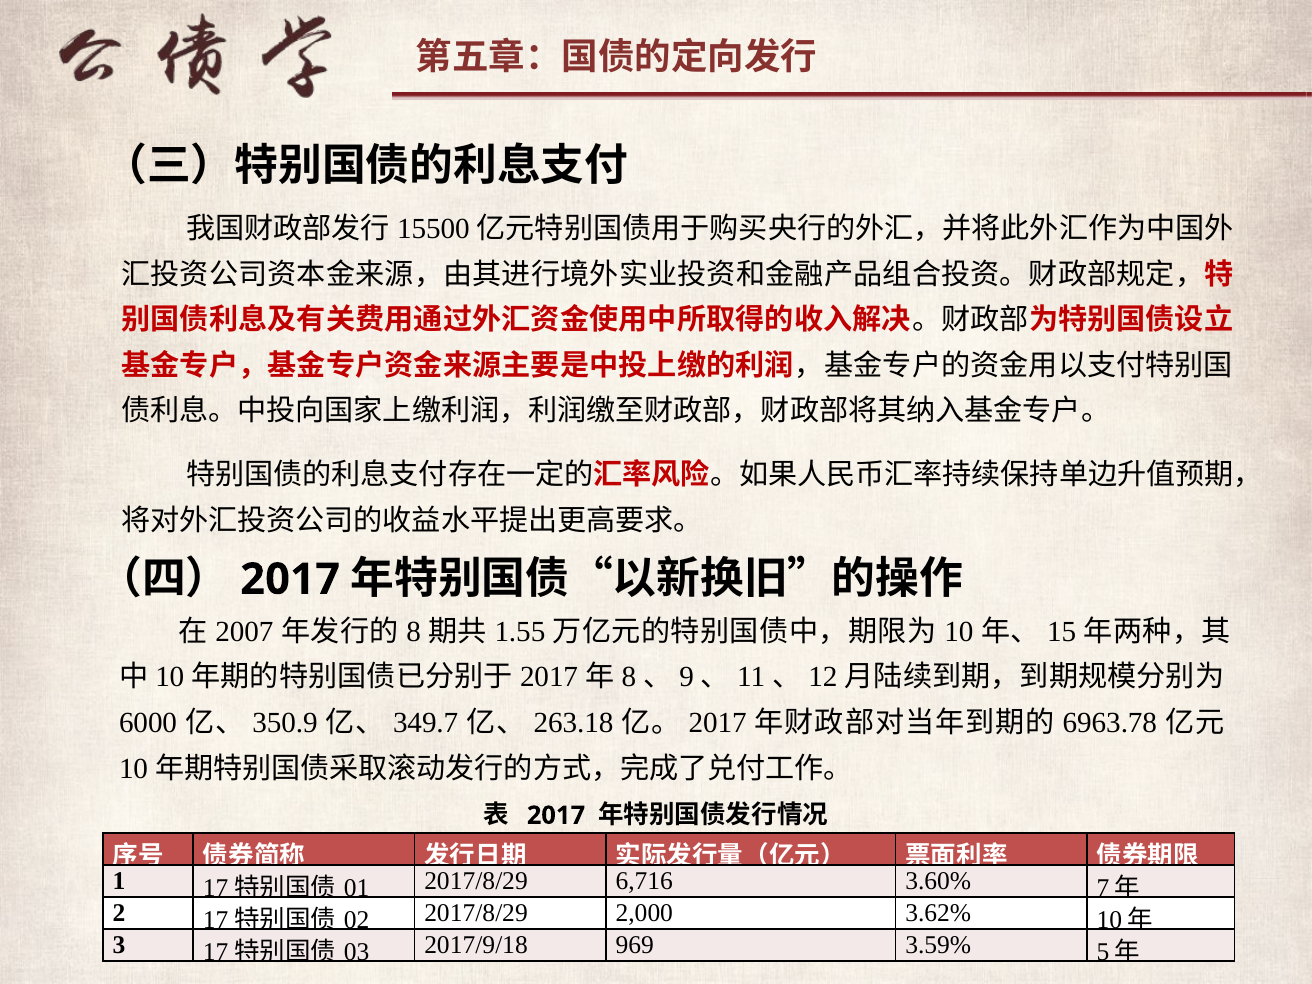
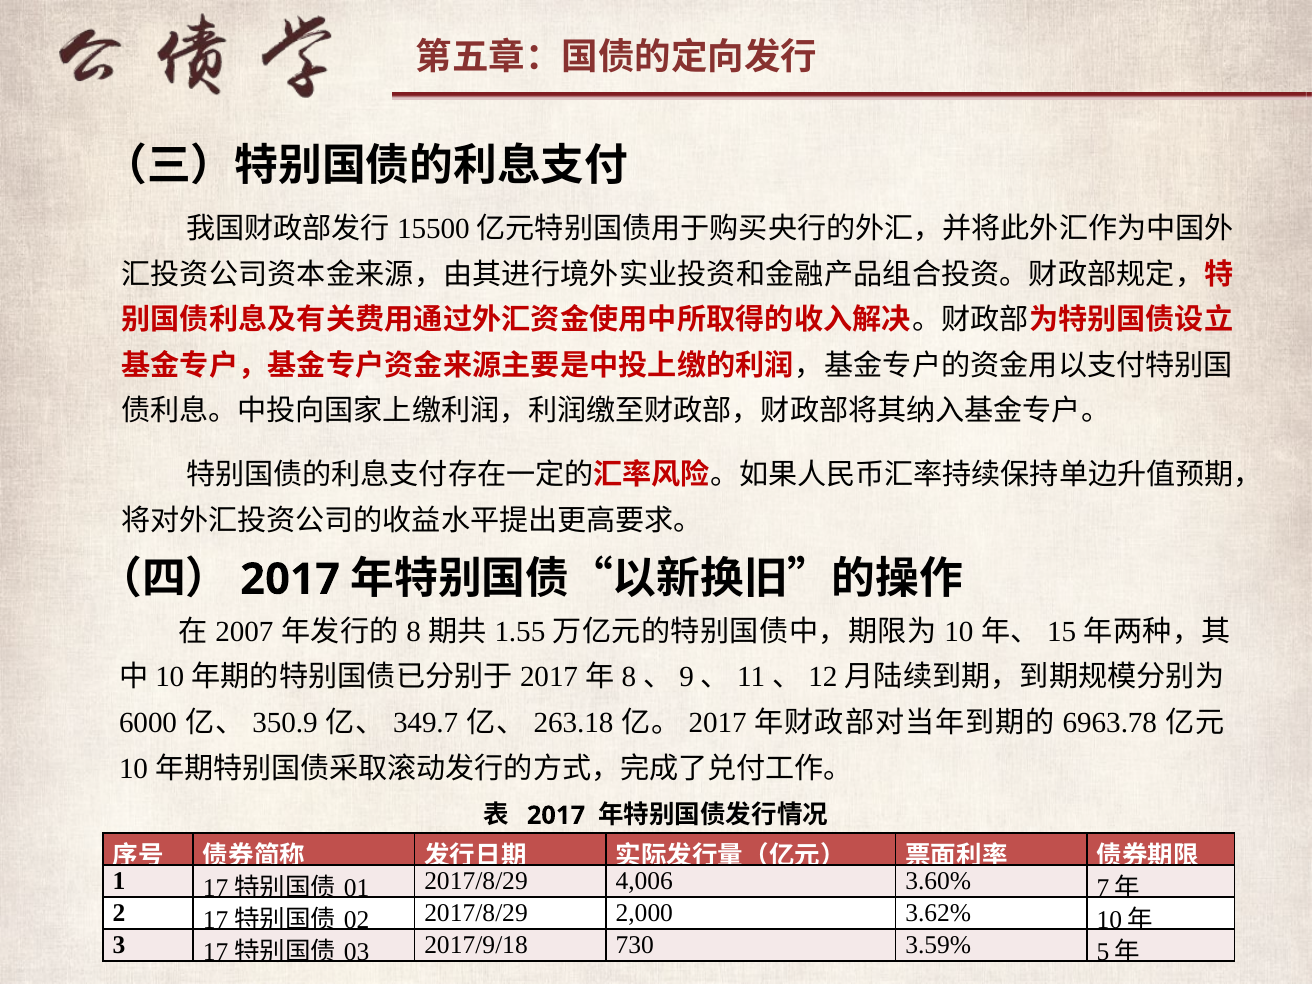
6,716: 6,716 -> 4,006
969: 969 -> 730
